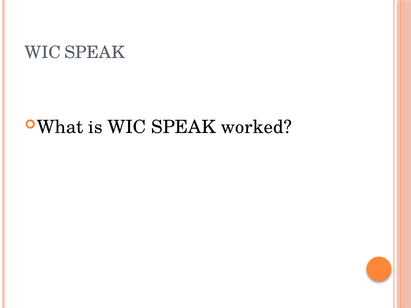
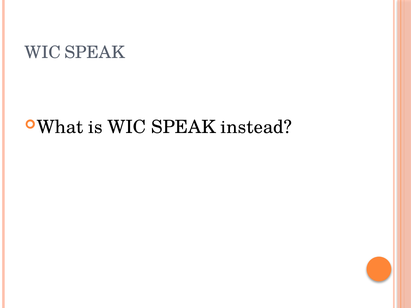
worked: worked -> instead
